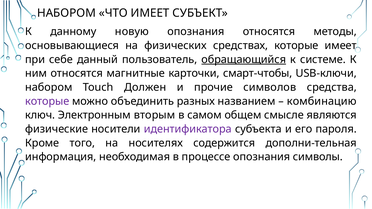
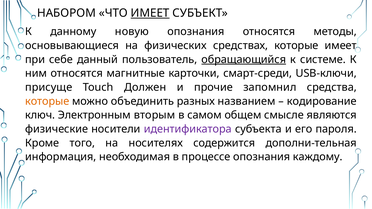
ИМЕЕТ at (150, 13) underline: none -> present
смарт-чтобы: смарт-чтобы -> смарт-среди
набором at (49, 87): набором -> присуще
символов: символов -> запомнил
которые at (47, 101) colour: purple -> orange
комбинацию: комбинацию -> кодирование
символы: символы -> каждому
